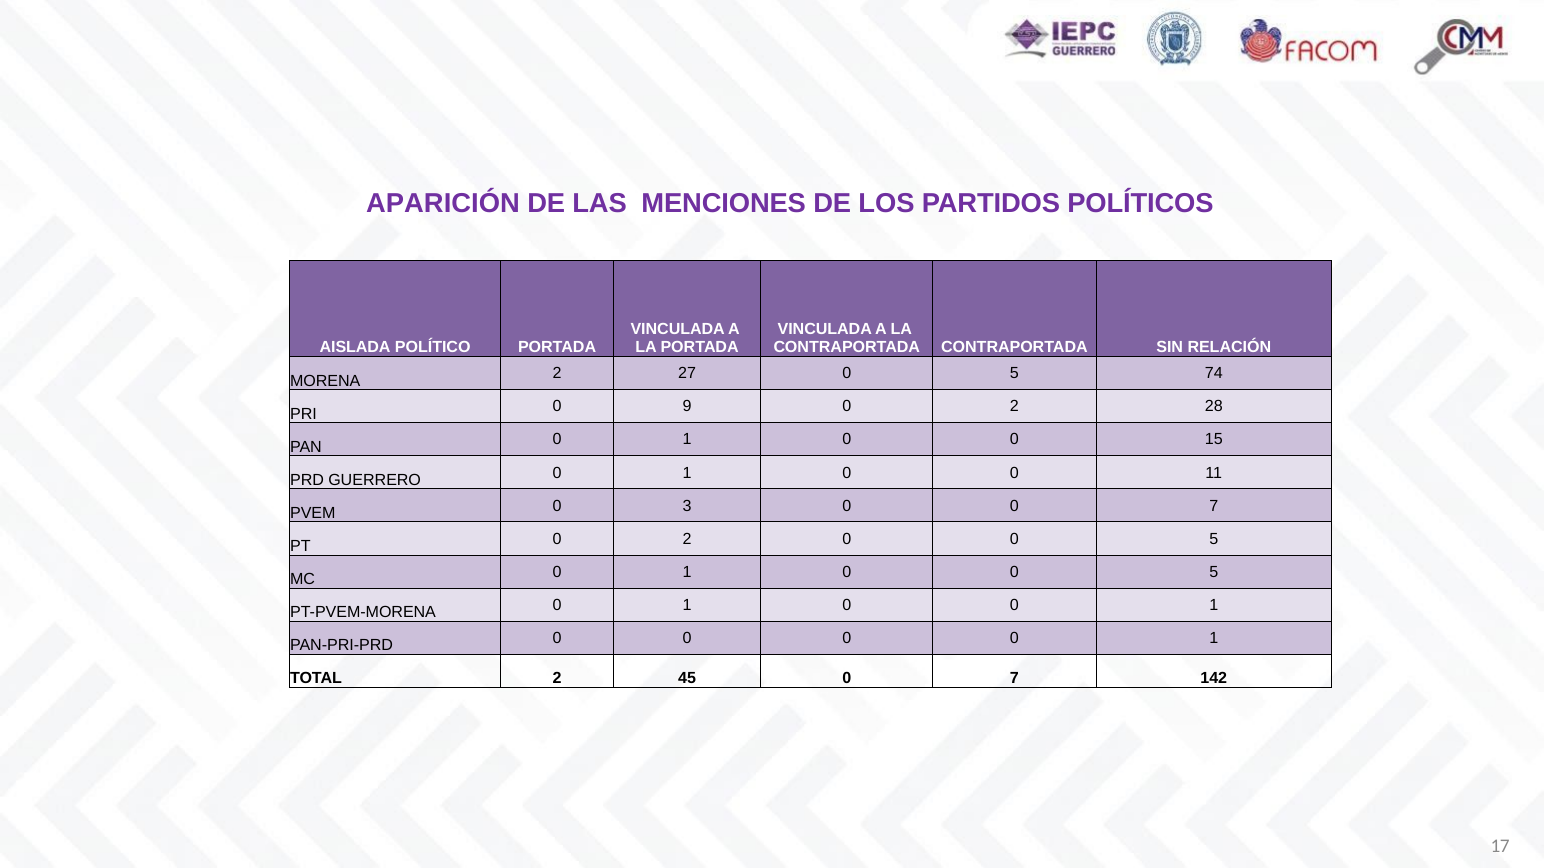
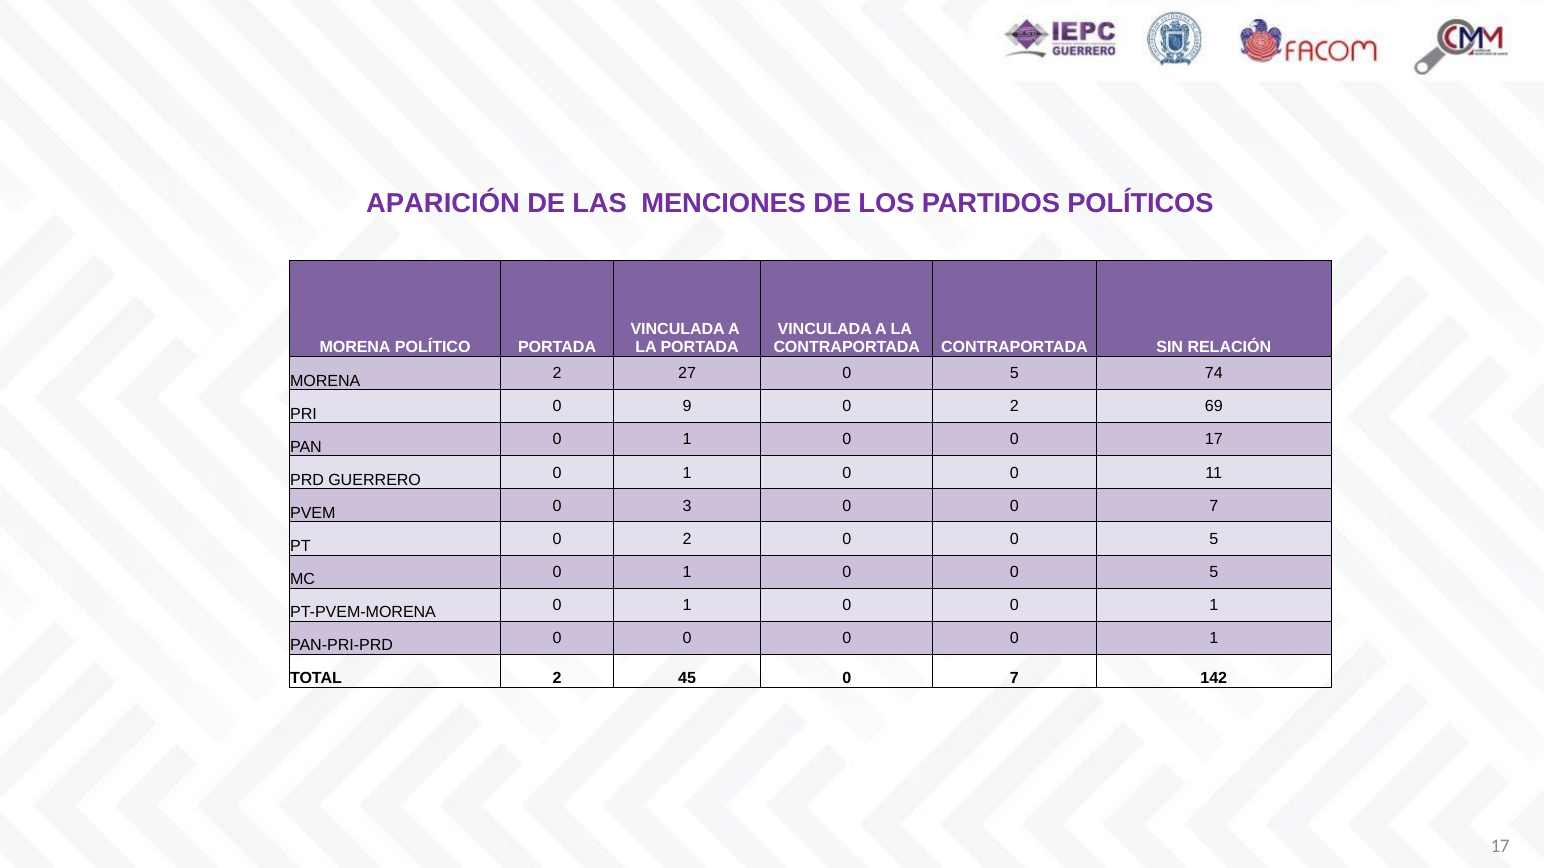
AISLADA at (355, 348): AISLADA -> MORENA
28: 28 -> 69
0 15: 15 -> 17
